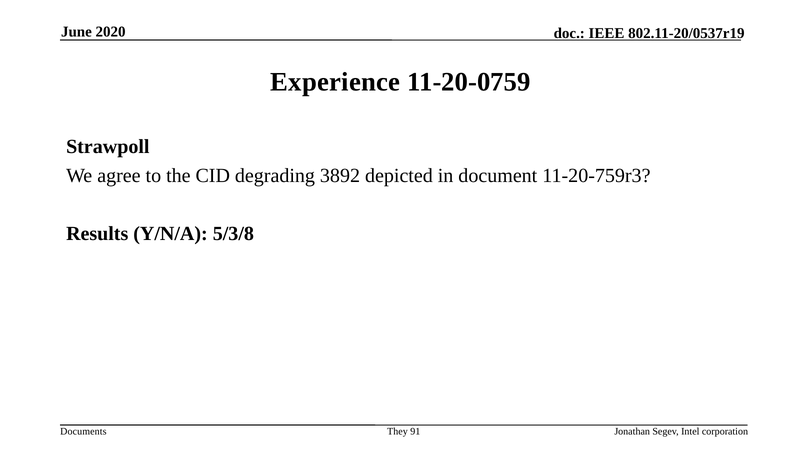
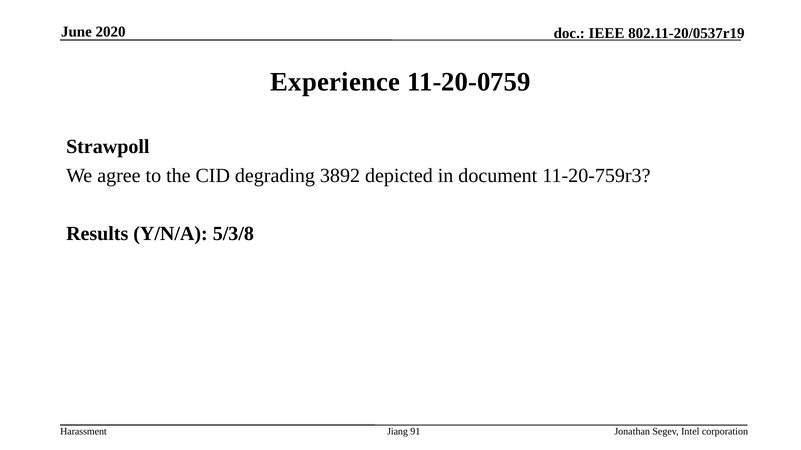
Documents: Documents -> Harassment
They: They -> Jiang
